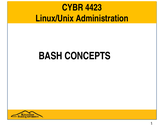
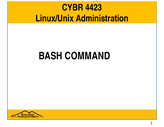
CONCEPTS: CONCEPTS -> COMMAND
